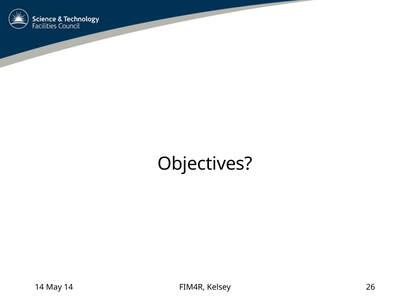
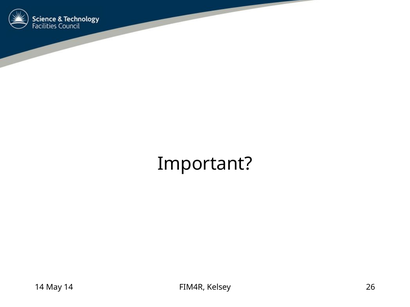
Objectives: Objectives -> Important
